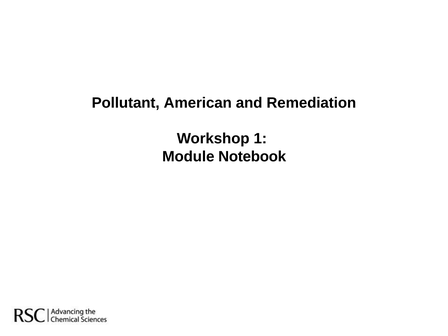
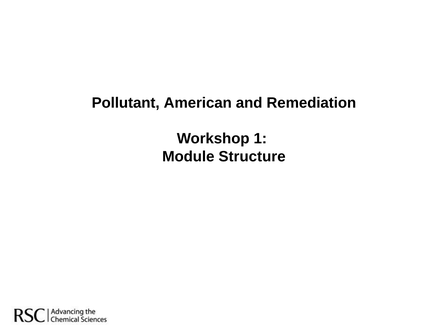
Notebook: Notebook -> Structure
